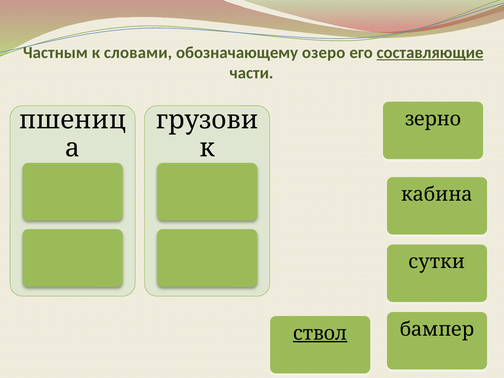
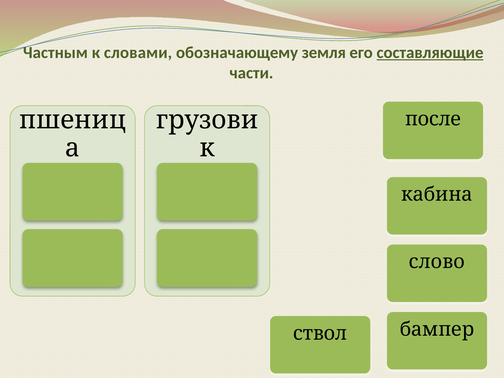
озеро: озеро -> земля
зерно: зерно -> после
сутки: сутки -> слово
ствол underline: present -> none
